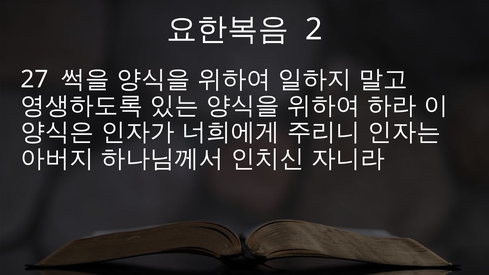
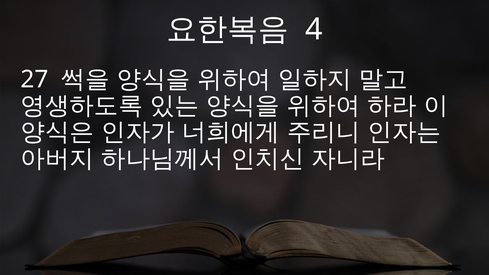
2: 2 -> 4
